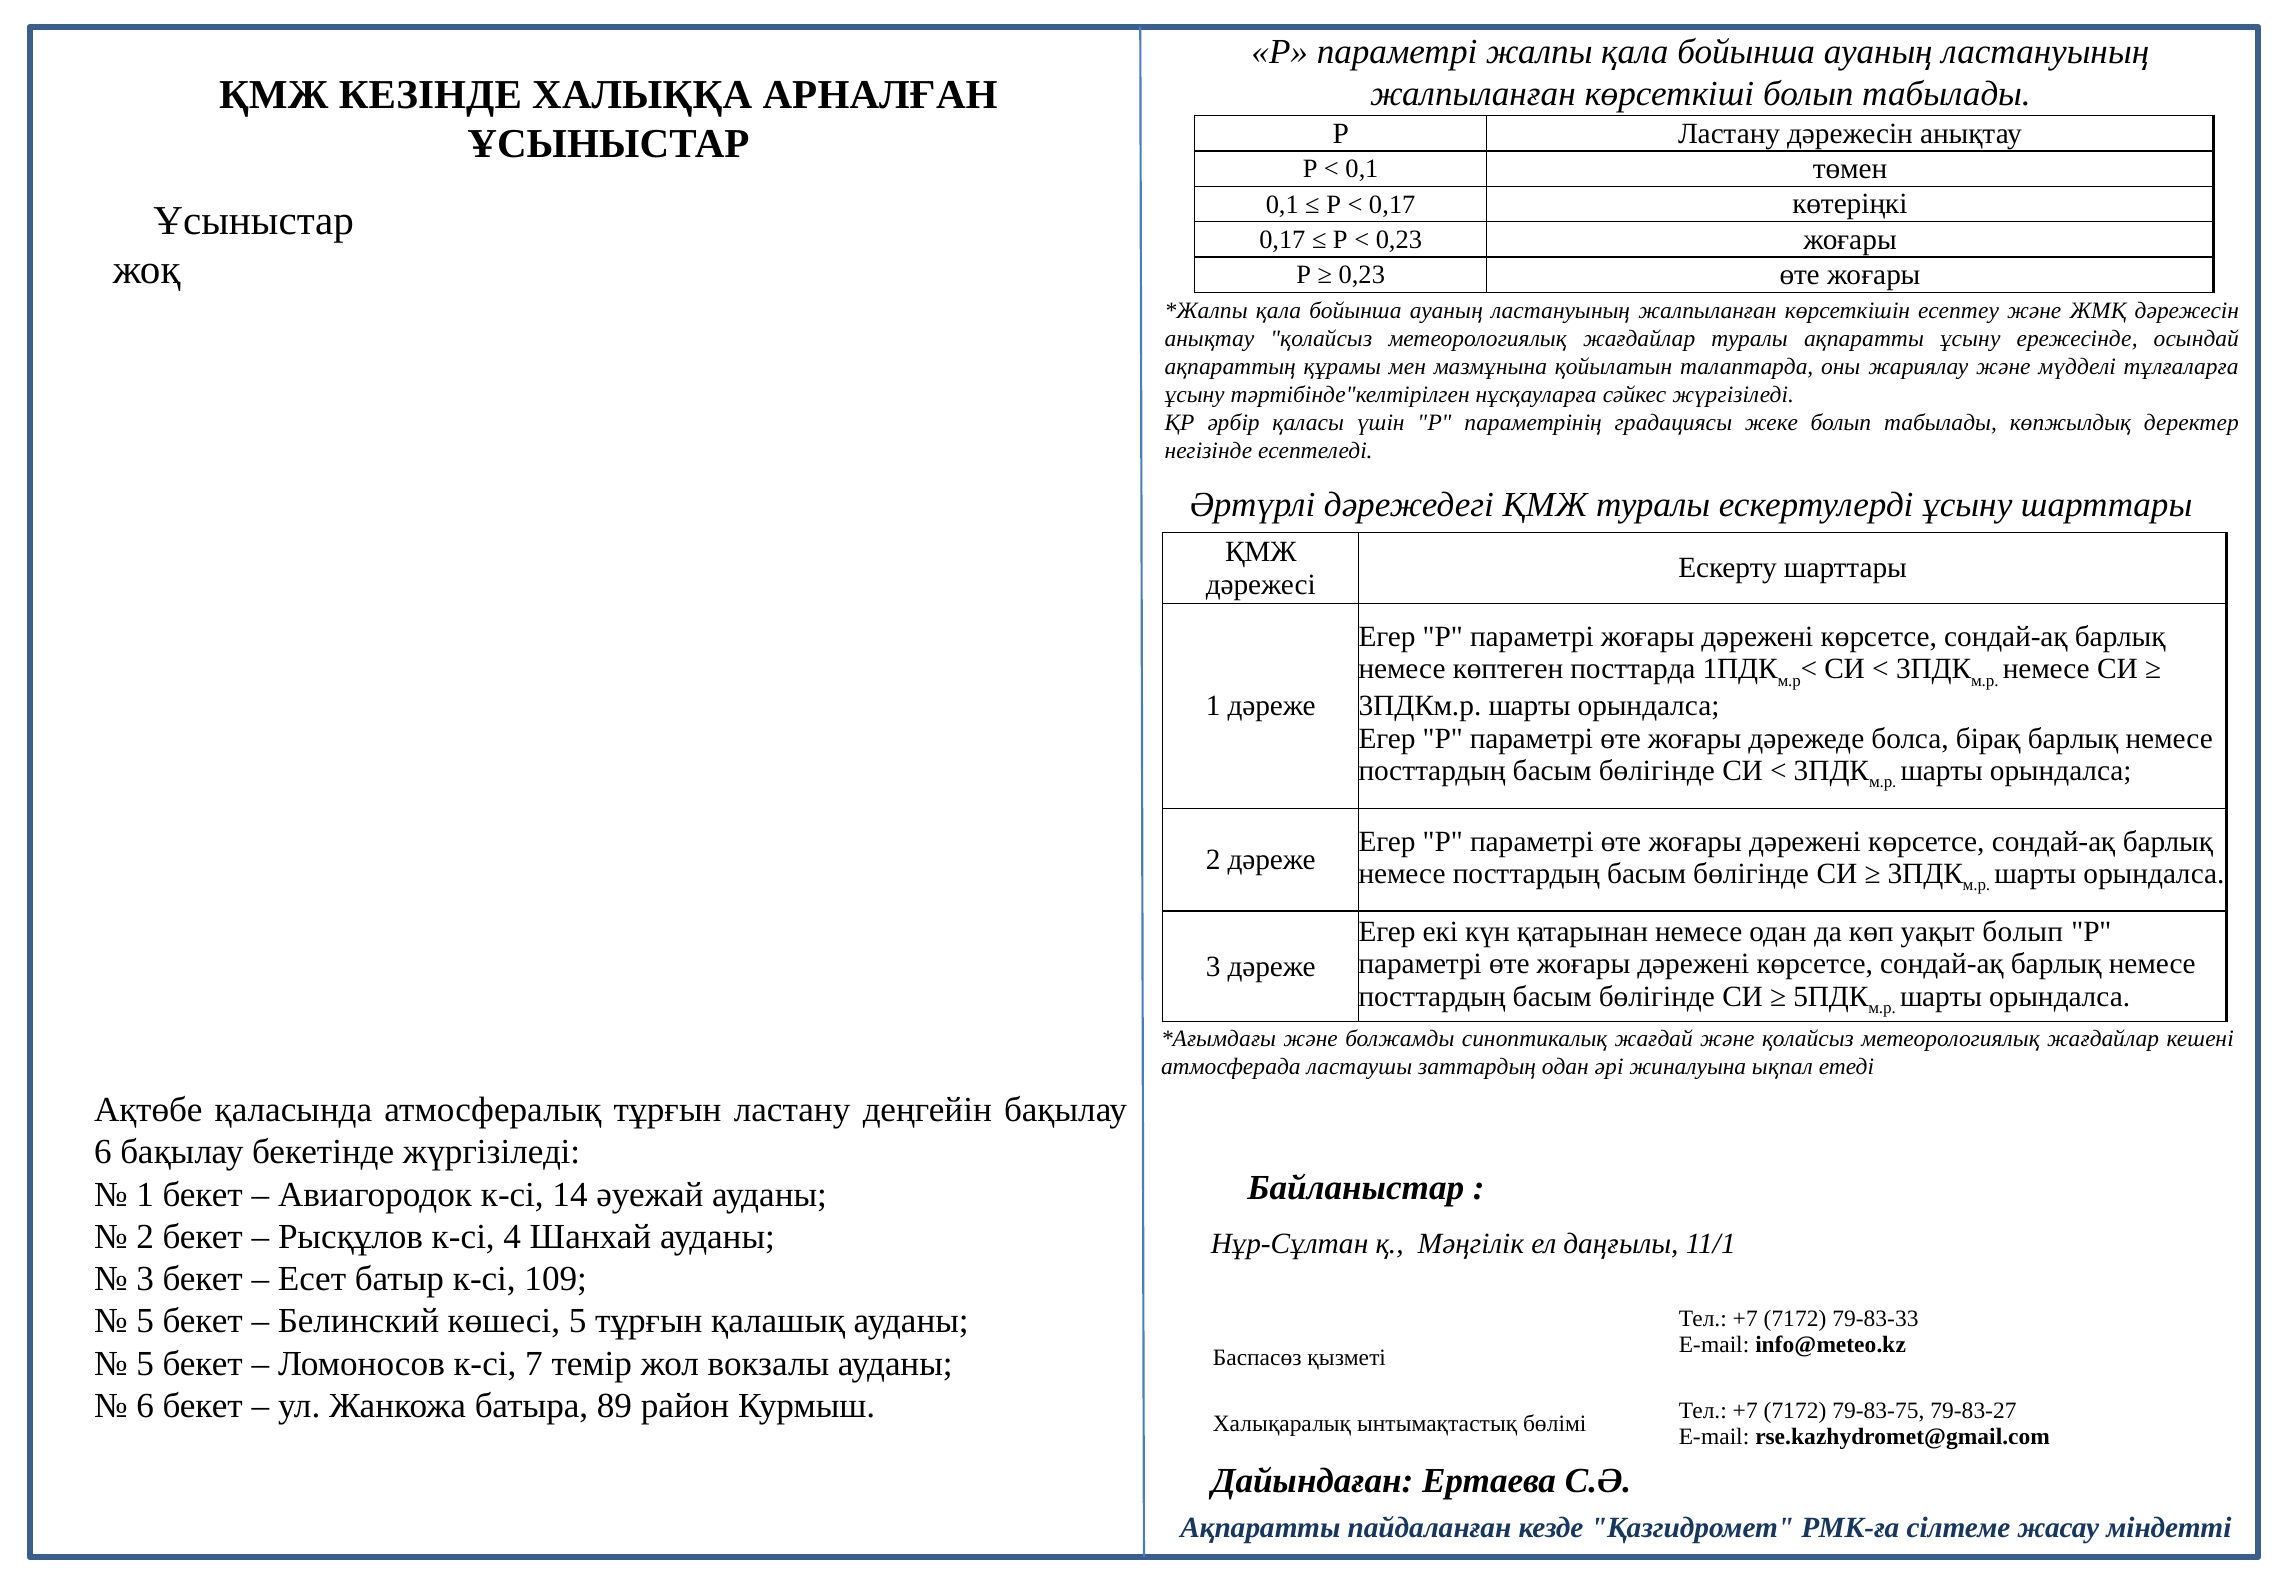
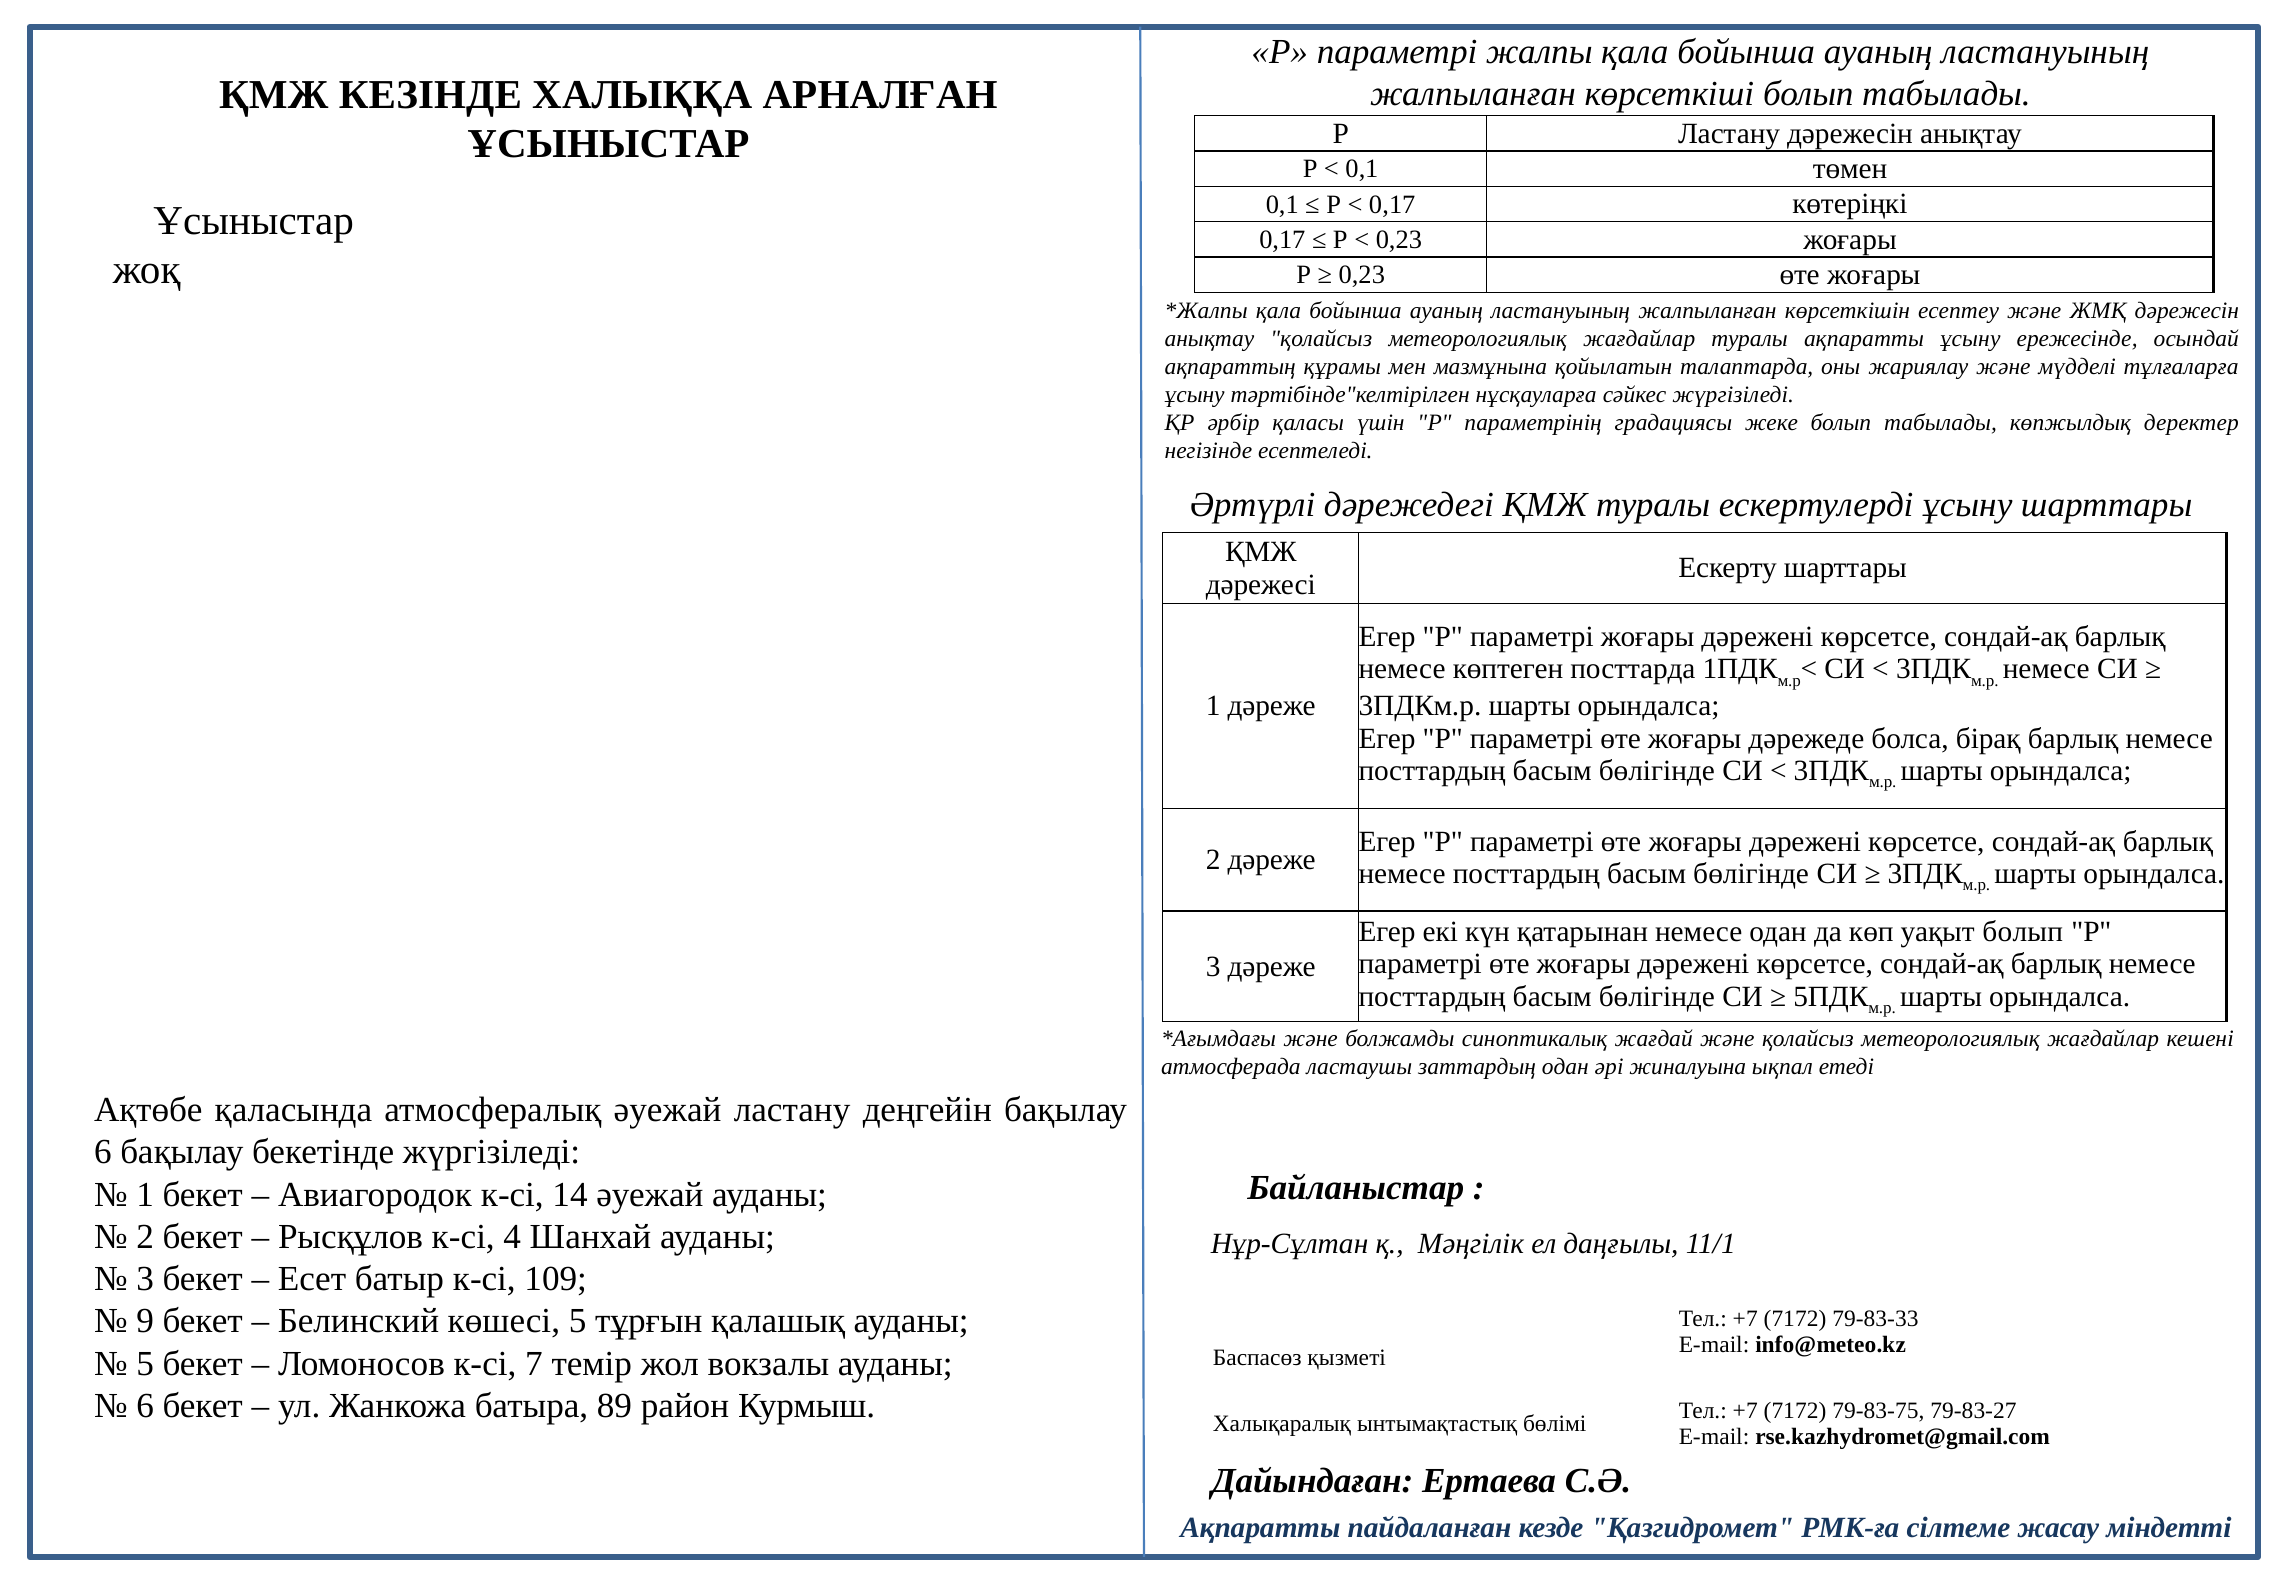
атмосфералық тұрғын: тұрғын -> әуежай
5 at (145, 1321): 5 -> 9
